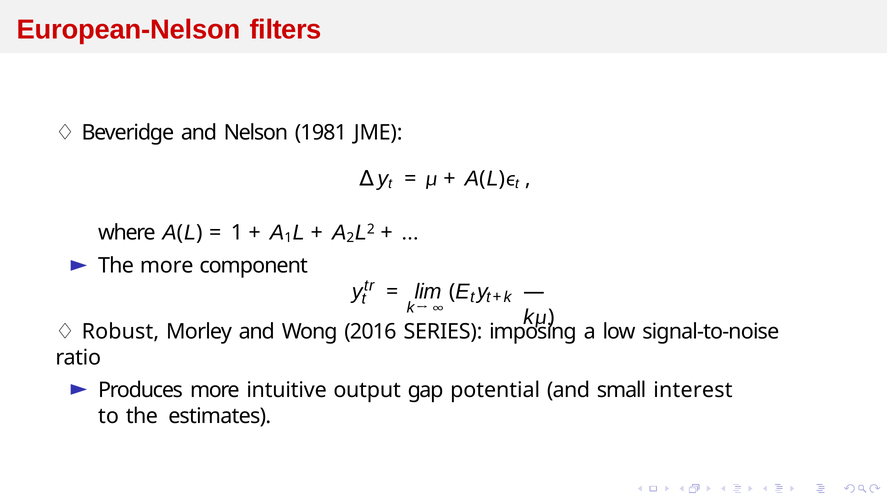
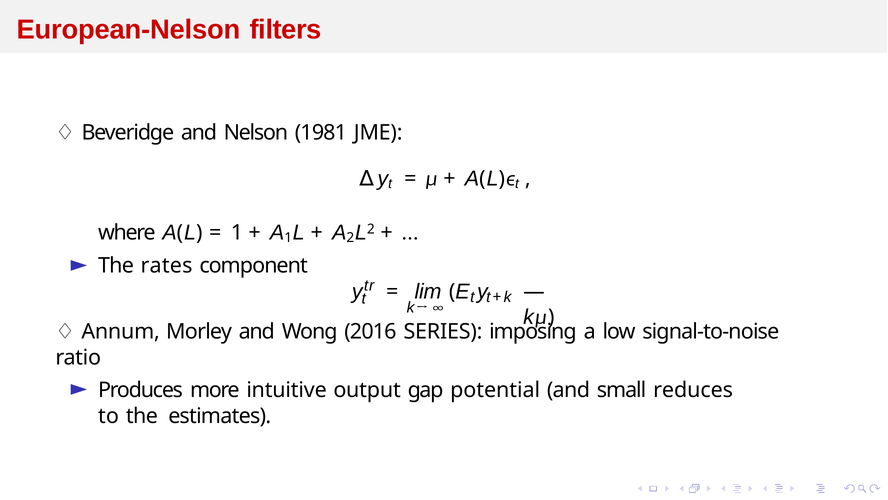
The more: more -> rates
Robust: Robust -> Annum
interest: interest -> reduces
